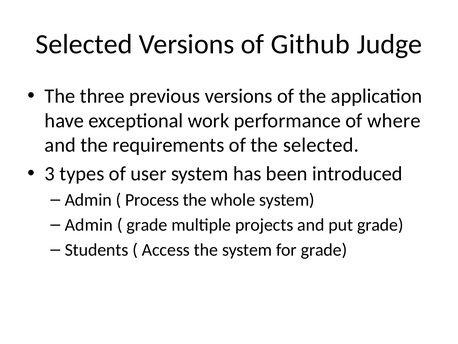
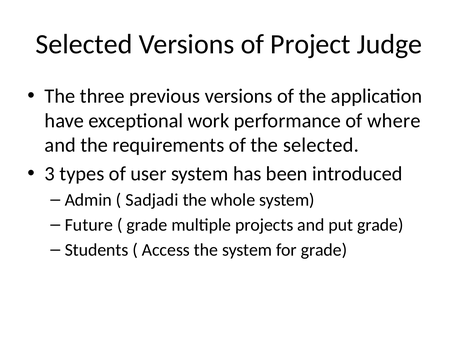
Github: Github -> Project
Process: Process -> Sadjadi
Admin at (89, 225): Admin -> Future
